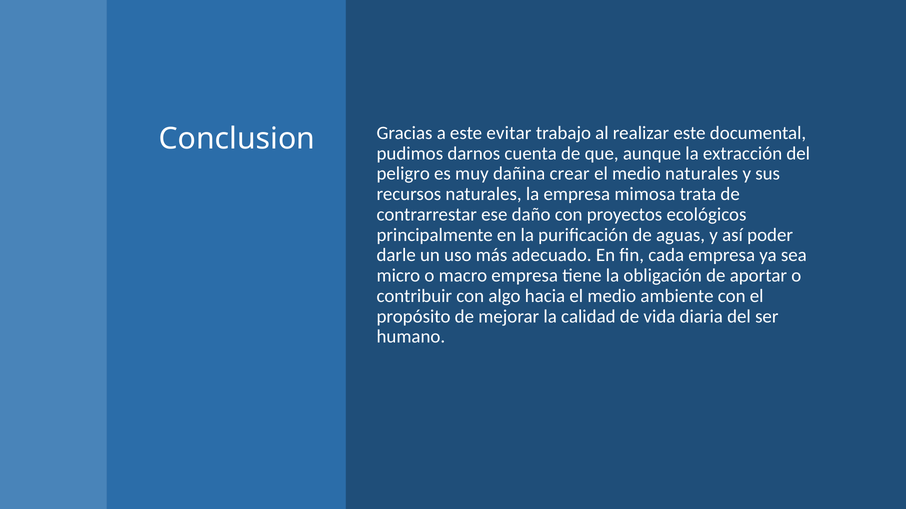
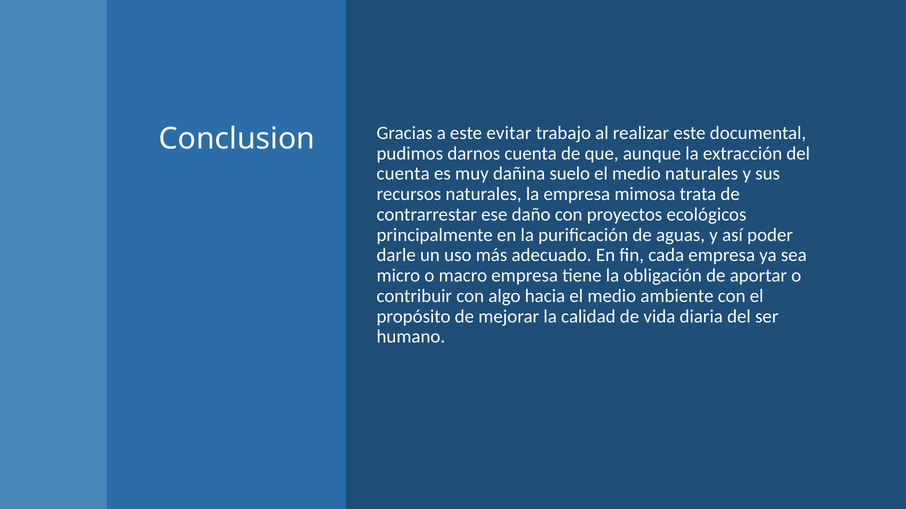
peligro at (403, 174): peligro -> cuenta
crear: crear -> suelo
